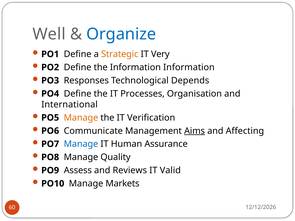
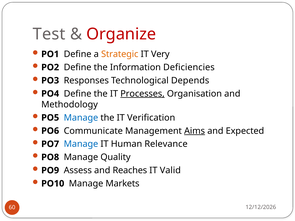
Well: Well -> Test
Organize colour: blue -> red
Information Information: Information -> Deficiencies
Processes underline: none -> present
International: International -> Methodology
Manage at (81, 118) colour: orange -> blue
Affecting: Affecting -> Expected
Assurance: Assurance -> Relevance
Reviews: Reviews -> Reaches
